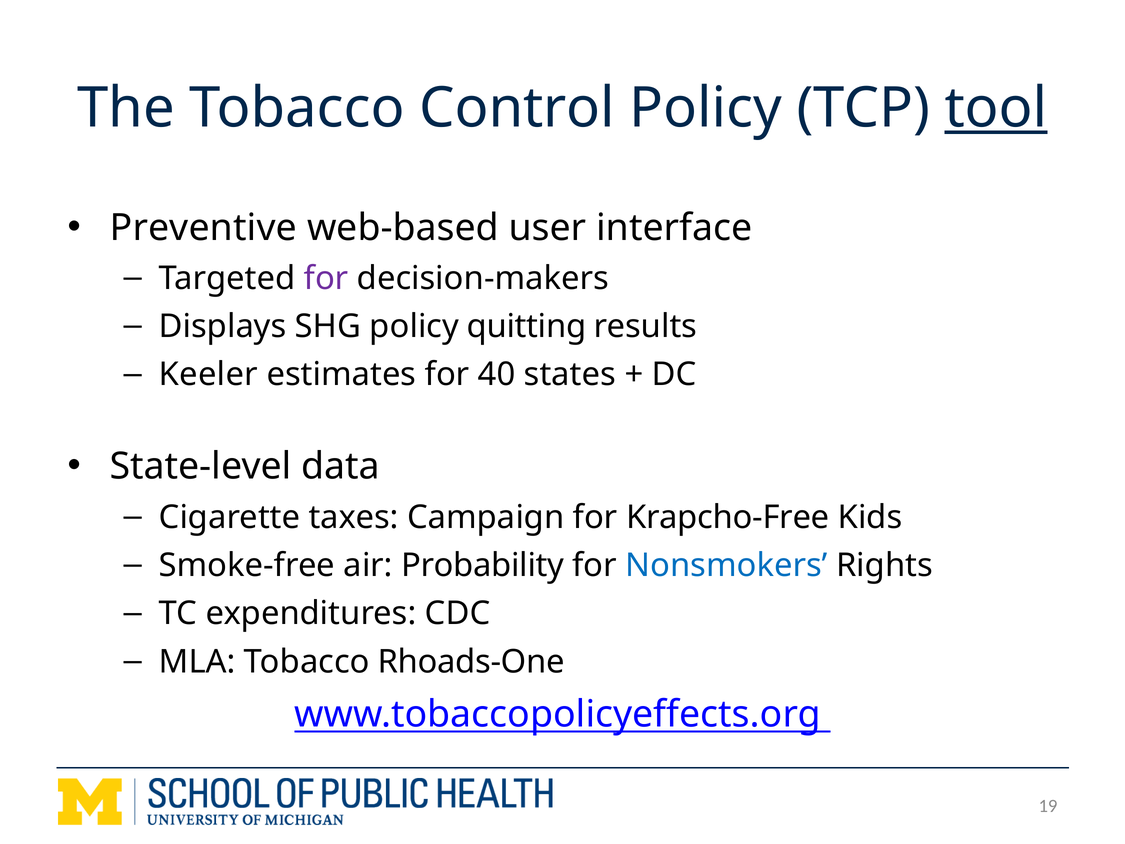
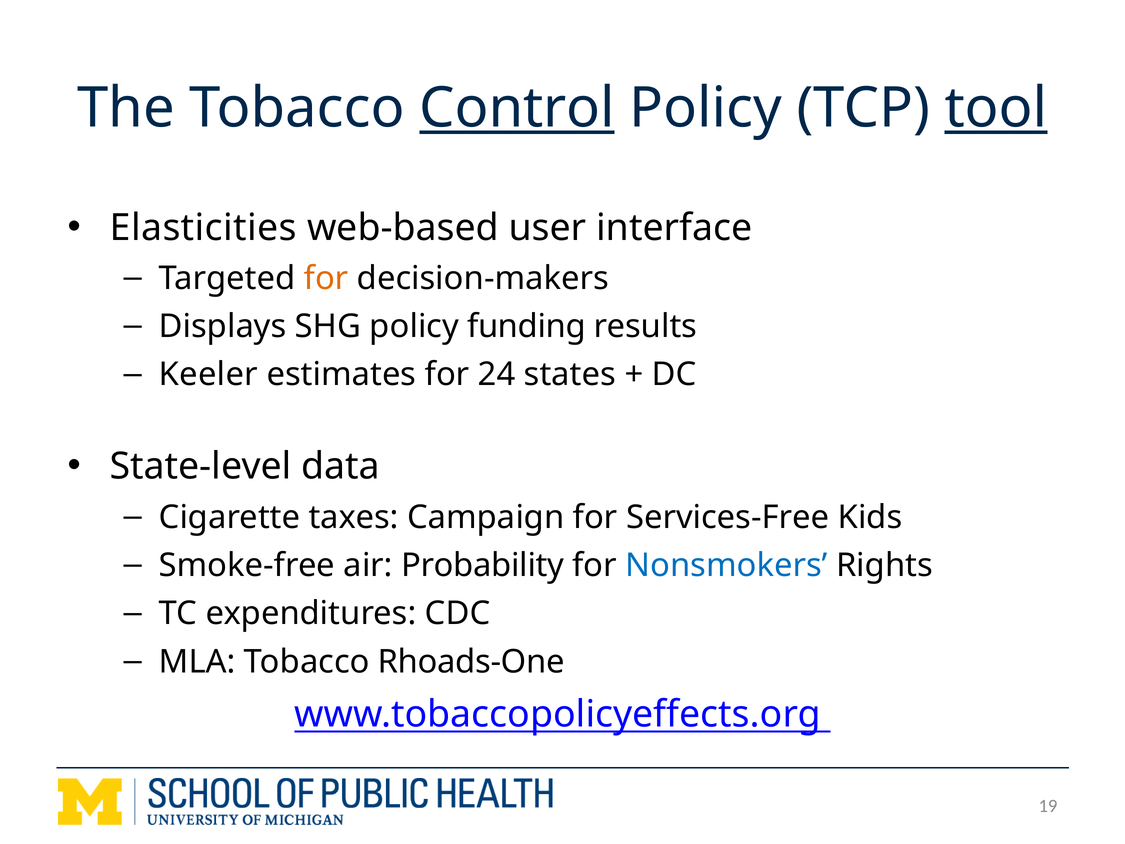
Control underline: none -> present
Preventive: Preventive -> Elasticities
for at (326, 278) colour: purple -> orange
quitting: quitting -> funding
40: 40 -> 24
Krapcho-Free: Krapcho-Free -> Services-Free
